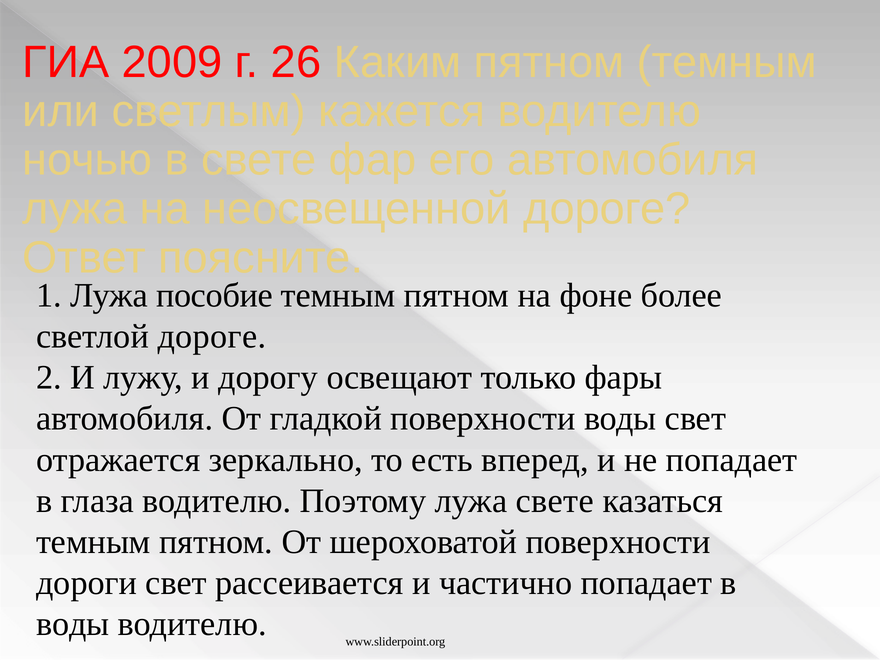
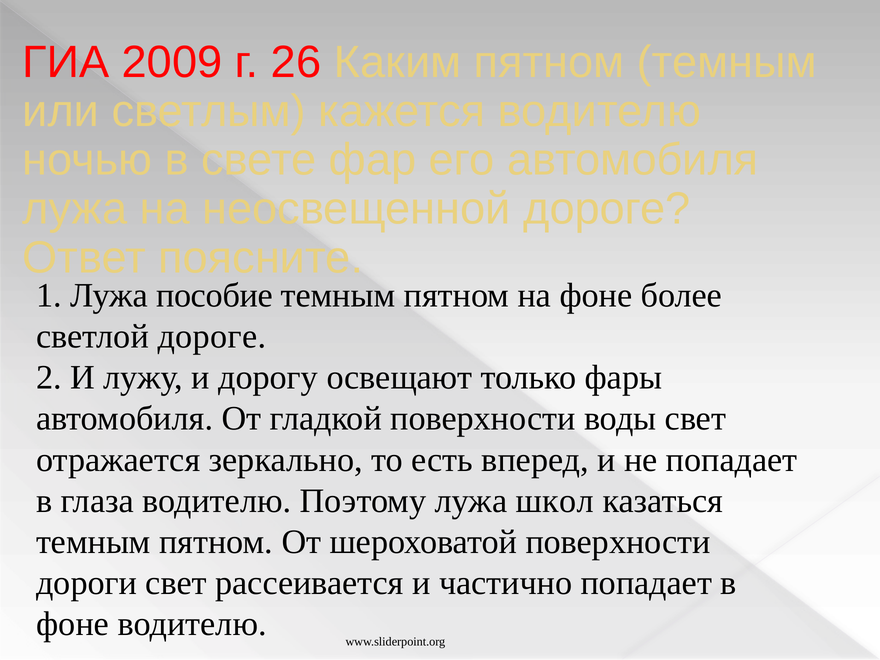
лужа свете: свете -> школ
воды at (73, 624): воды -> фоне
